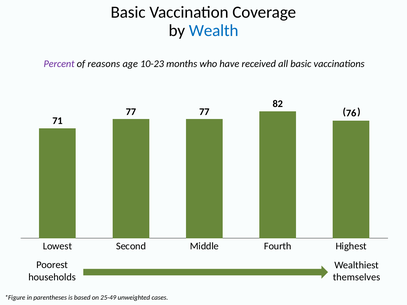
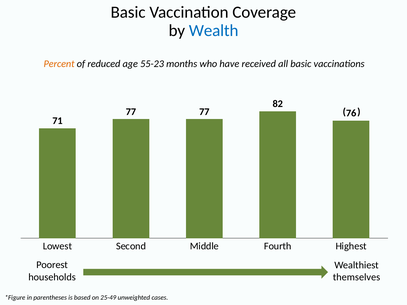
Percent colour: purple -> orange
reasons: reasons -> reduced
10-23: 10-23 -> 55-23
